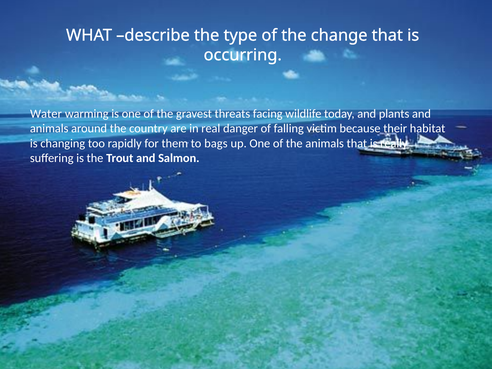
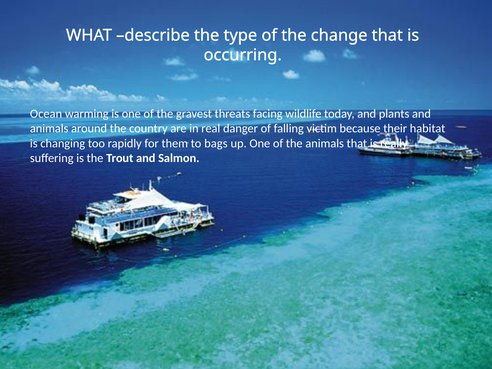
Water: Water -> Ocean
